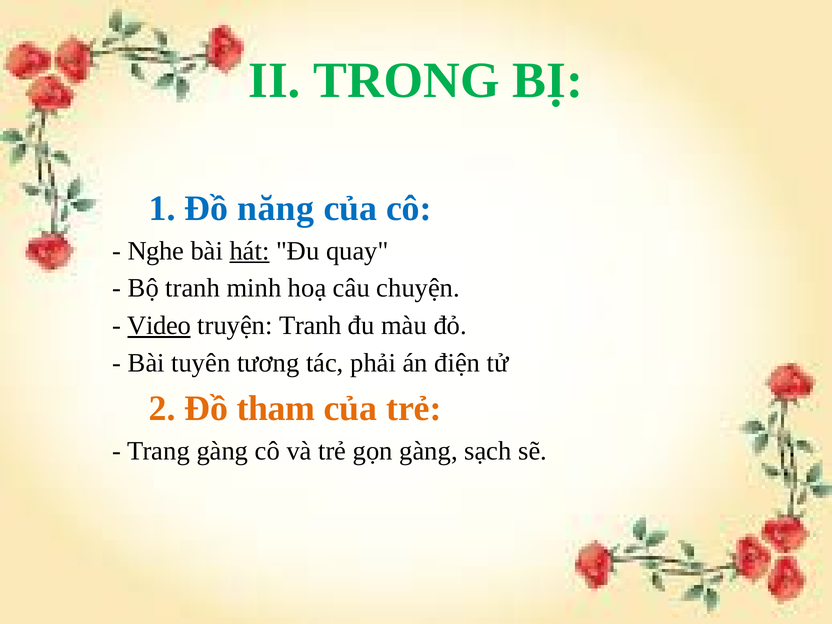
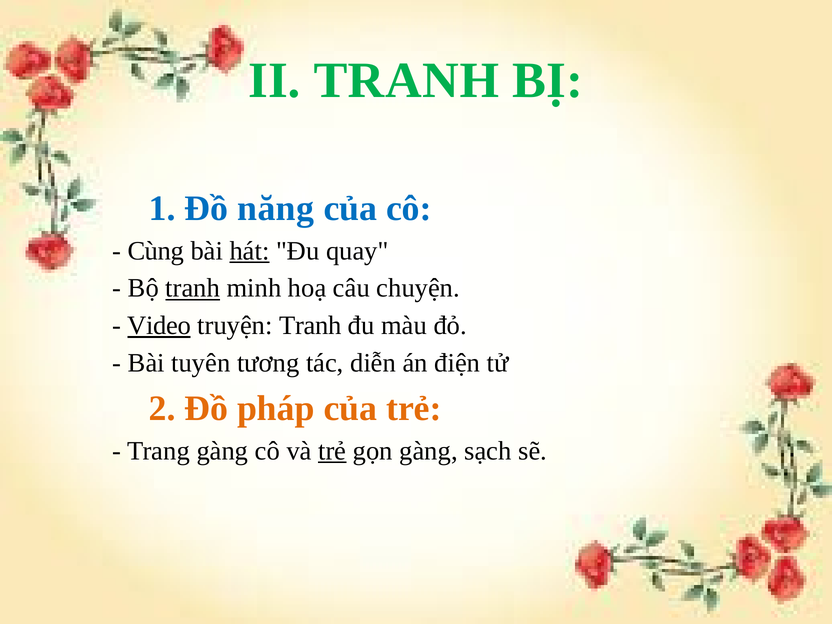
II TRONG: TRONG -> TRANH
Nghe: Nghe -> Cùng
tranh at (193, 288) underline: none -> present
phải: phải -> diễn
tham: tham -> pháp
trẻ at (332, 451) underline: none -> present
